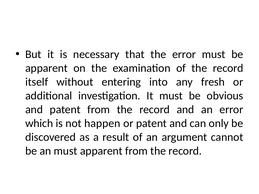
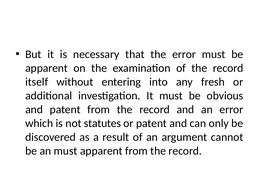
happen: happen -> statutes
